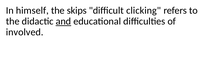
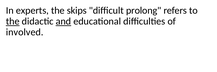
himself: himself -> experts
clicking: clicking -> prolong
the at (13, 21) underline: none -> present
